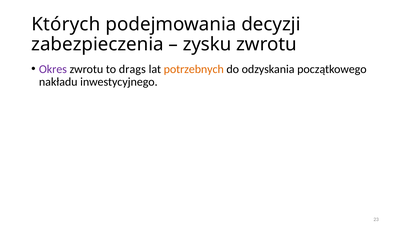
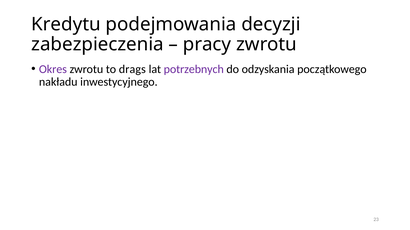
Których: Których -> Kredytu
zysku: zysku -> pracy
potrzebnych colour: orange -> purple
